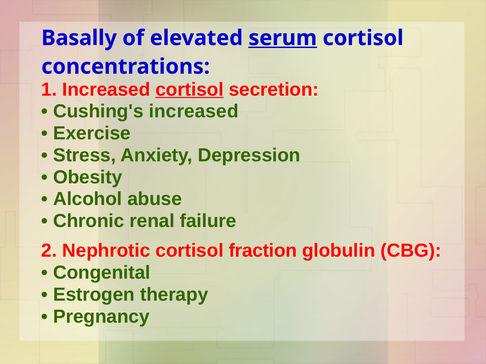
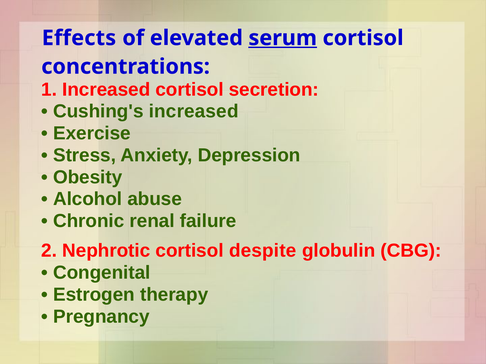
Basally: Basally -> Effects
cortisol at (190, 90) underline: present -> none
fraction: fraction -> despite
